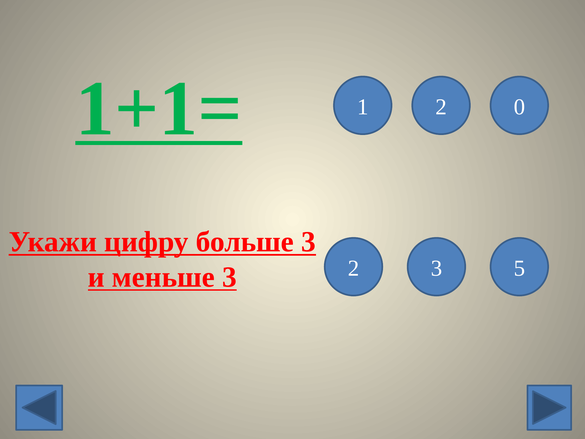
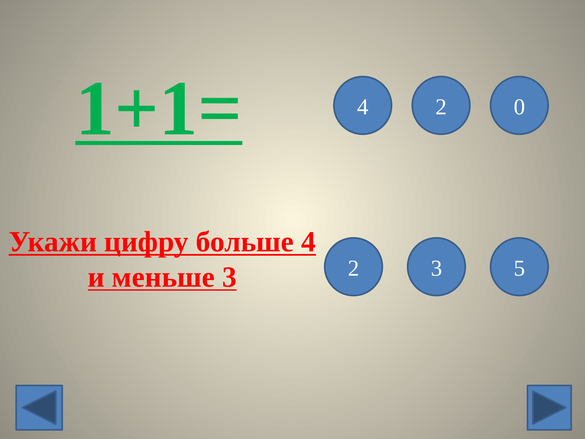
1 at (363, 107): 1 -> 4
больше 3: 3 -> 4
